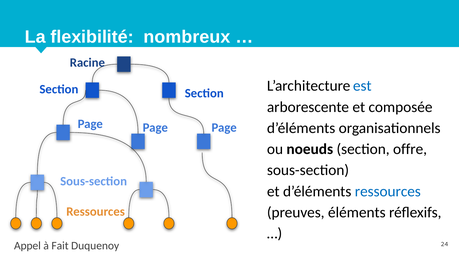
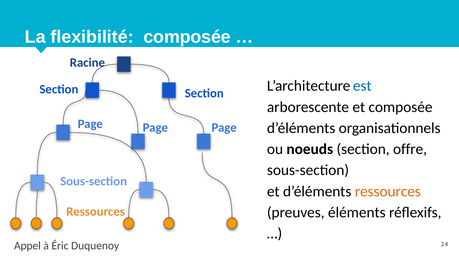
flexibilité nombreux: nombreux -> composée
ressources at (388, 192) colour: blue -> orange
Fait: Fait -> Éric
